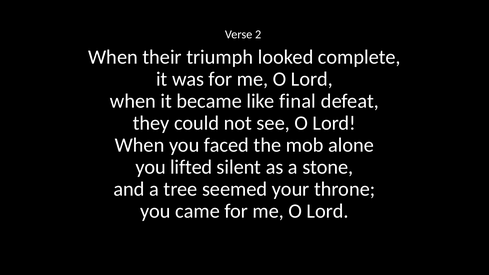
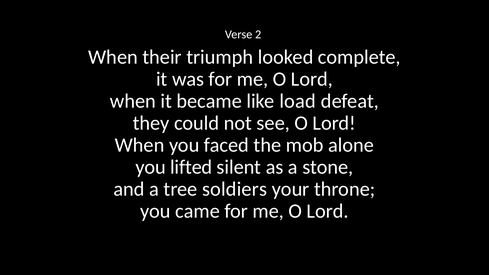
final: final -> load
seemed: seemed -> soldiers
